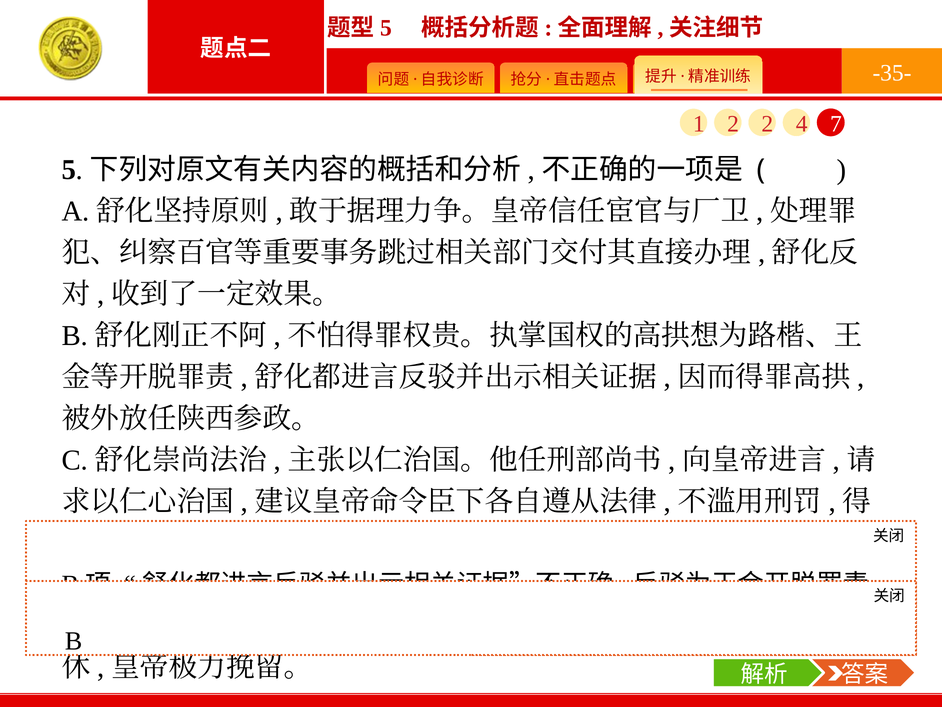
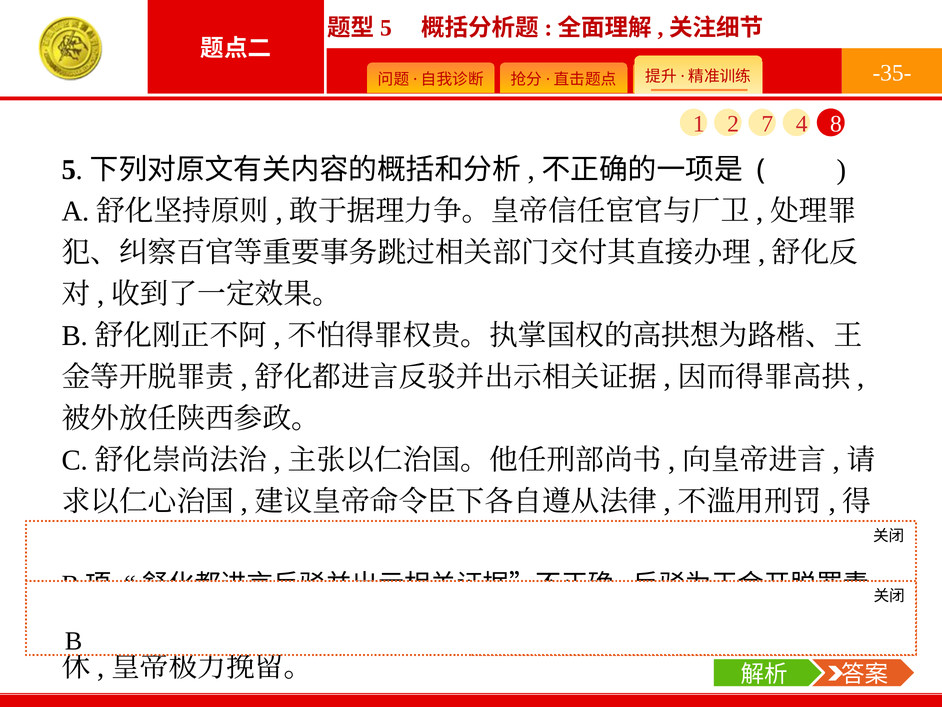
2 2: 2 -> 7
7: 7 -> 8
